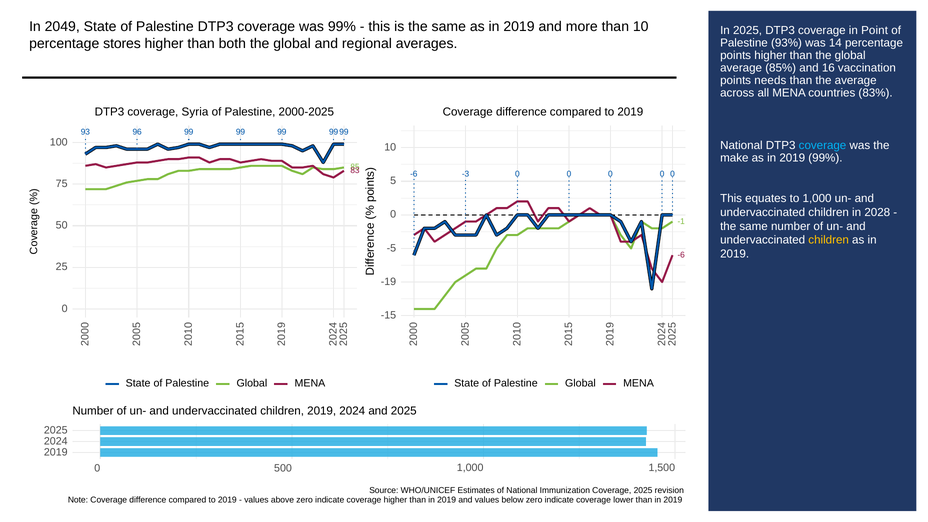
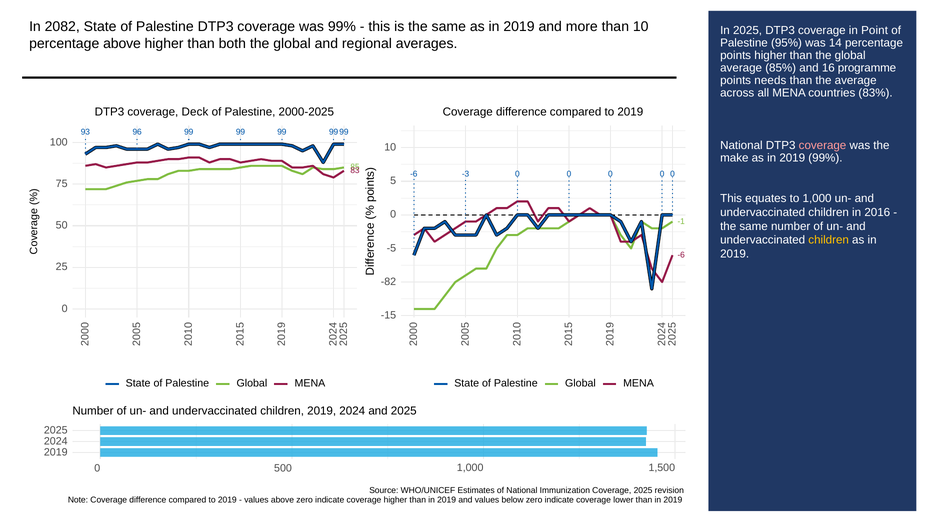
2049: 2049 -> 2082
percentage stores: stores -> above
93%: 93% -> 95%
vaccination: vaccination -> programme
Syria: Syria -> Deck
coverage at (823, 146) colour: light blue -> pink
2028: 2028 -> 2016
-19: -19 -> -82
